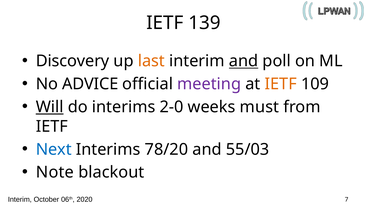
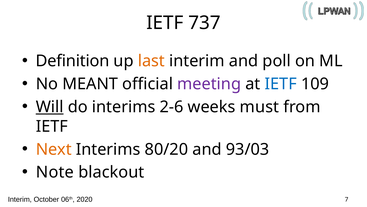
139: 139 -> 737
Discovery: Discovery -> Definition
and at (244, 61) underline: present -> none
ADVICE: ADVICE -> MEANT
IETF at (281, 84) colour: orange -> blue
2-0: 2-0 -> 2-6
Next colour: blue -> orange
78/20: 78/20 -> 80/20
55/03: 55/03 -> 93/03
